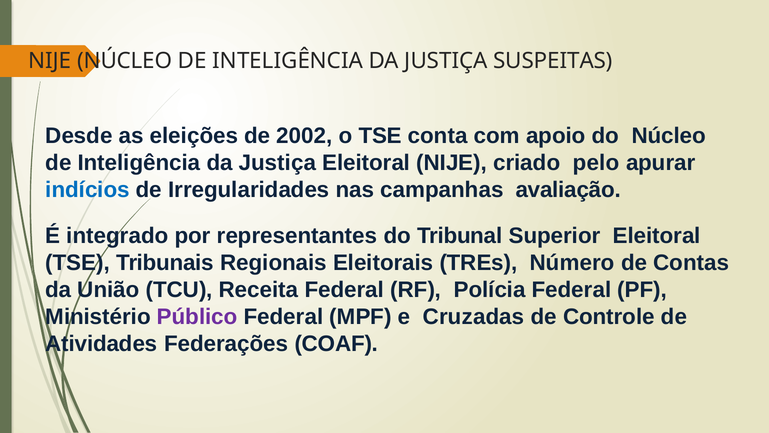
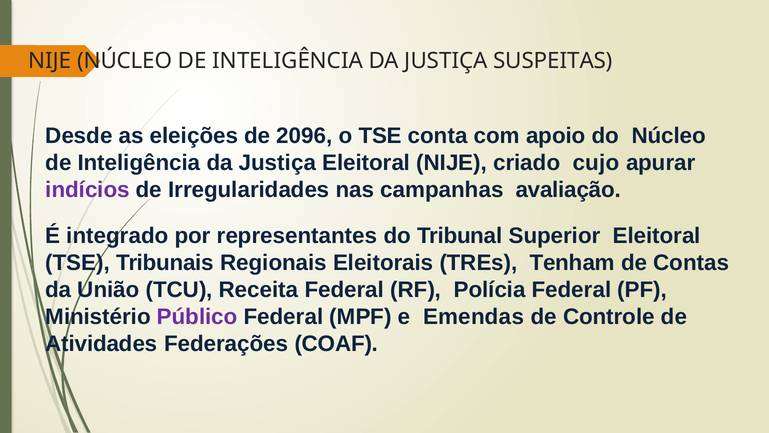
2002: 2002 -> 2096
pelo: pelo -> cujo
indícios colour: blue -> purple
Número: Número -> Tenham
Cruzadas: Cruzadas -> Emendas
